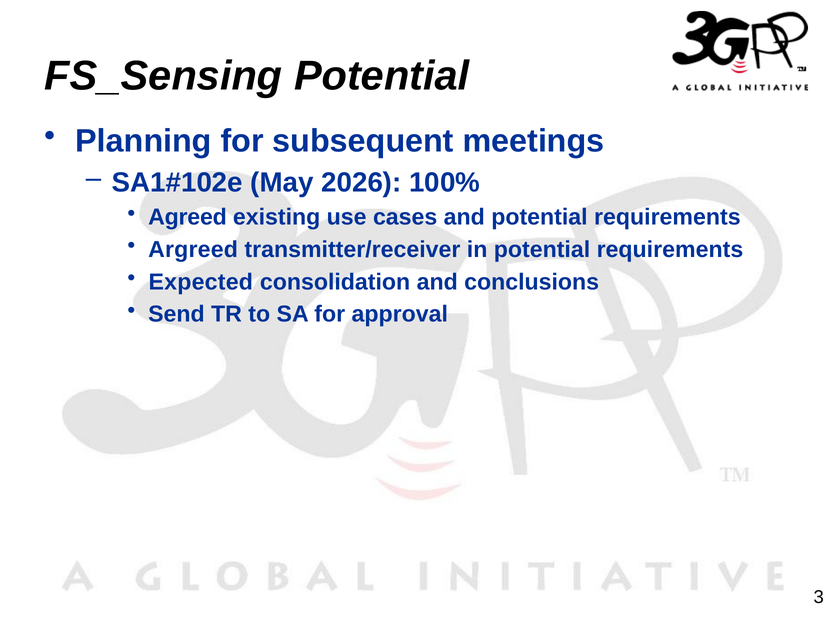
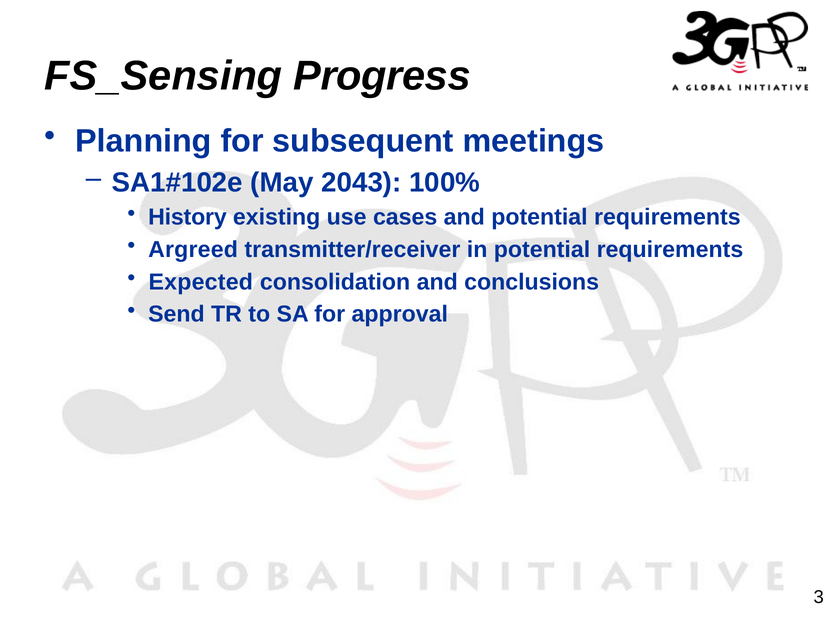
FS_Sensing Potential: Potential -> Progress
2026: 2026 -> 2043
Agreed: Agreed -> History
